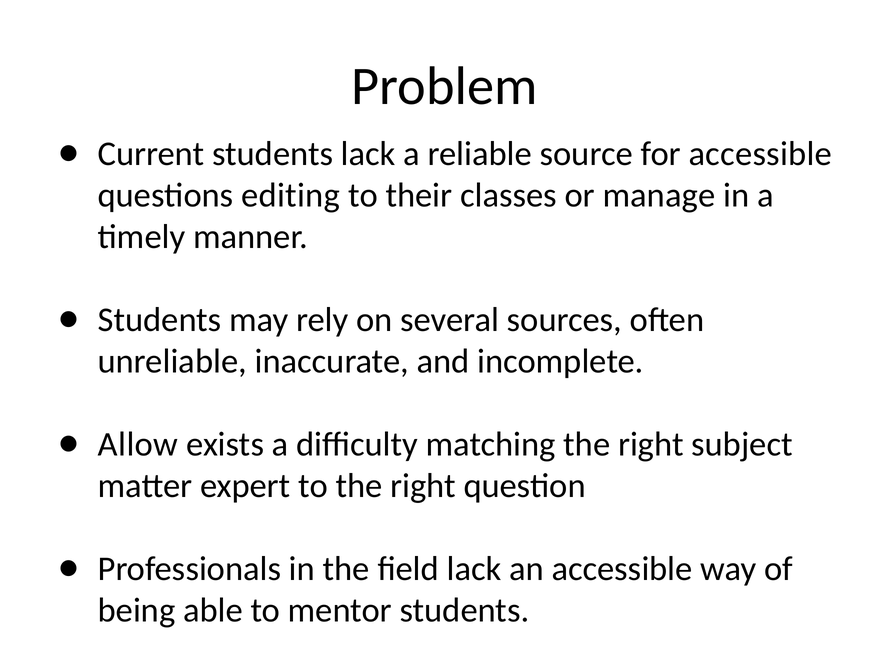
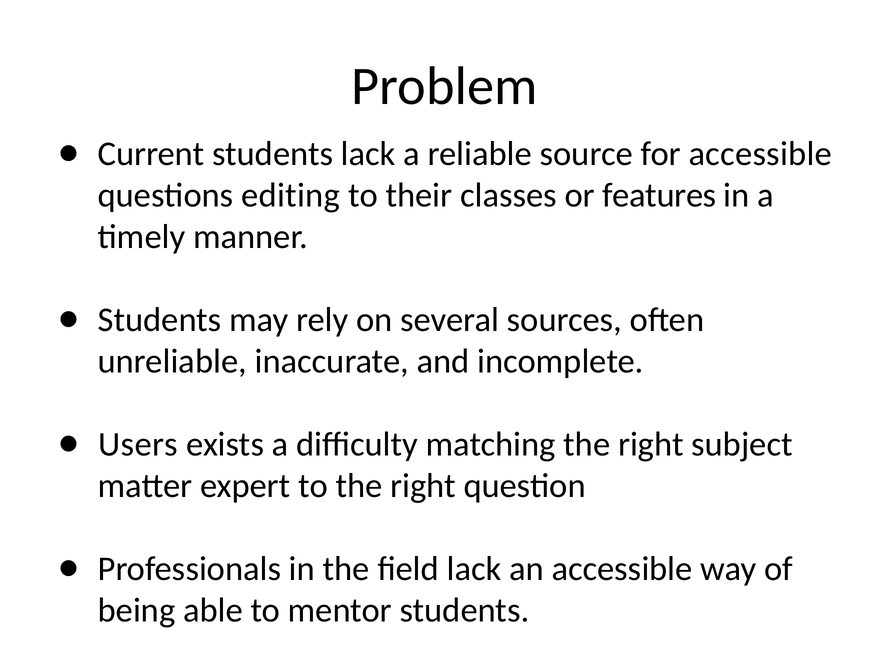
manage: manage -> features
Allow: Allow -> Users
